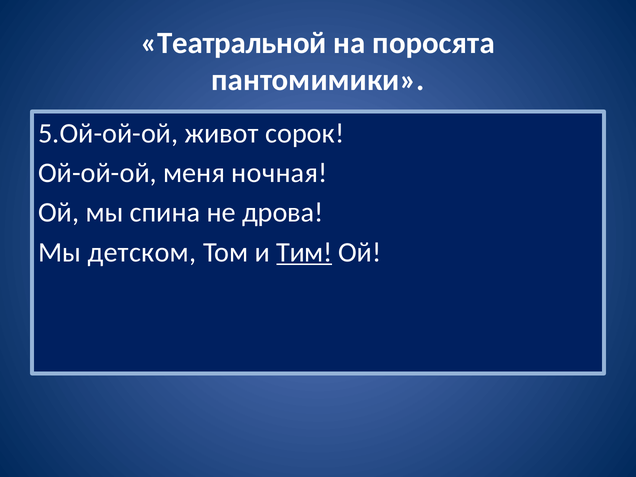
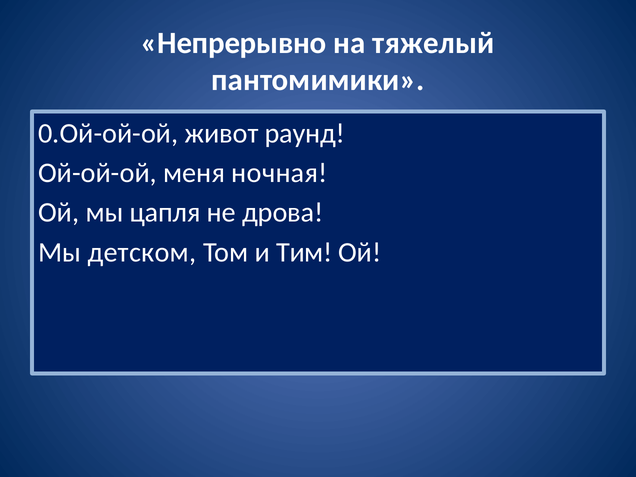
Театральной: Театральной -> Непрерывно
поросята: поросята -> тяжелый
5.Ой-ой-ой: 5.Ой-ой-ой -> 0.Ой-ой-ой
сорок: сорок -> раунд
спина: спина -> цапля
Тим underline: present -> none
